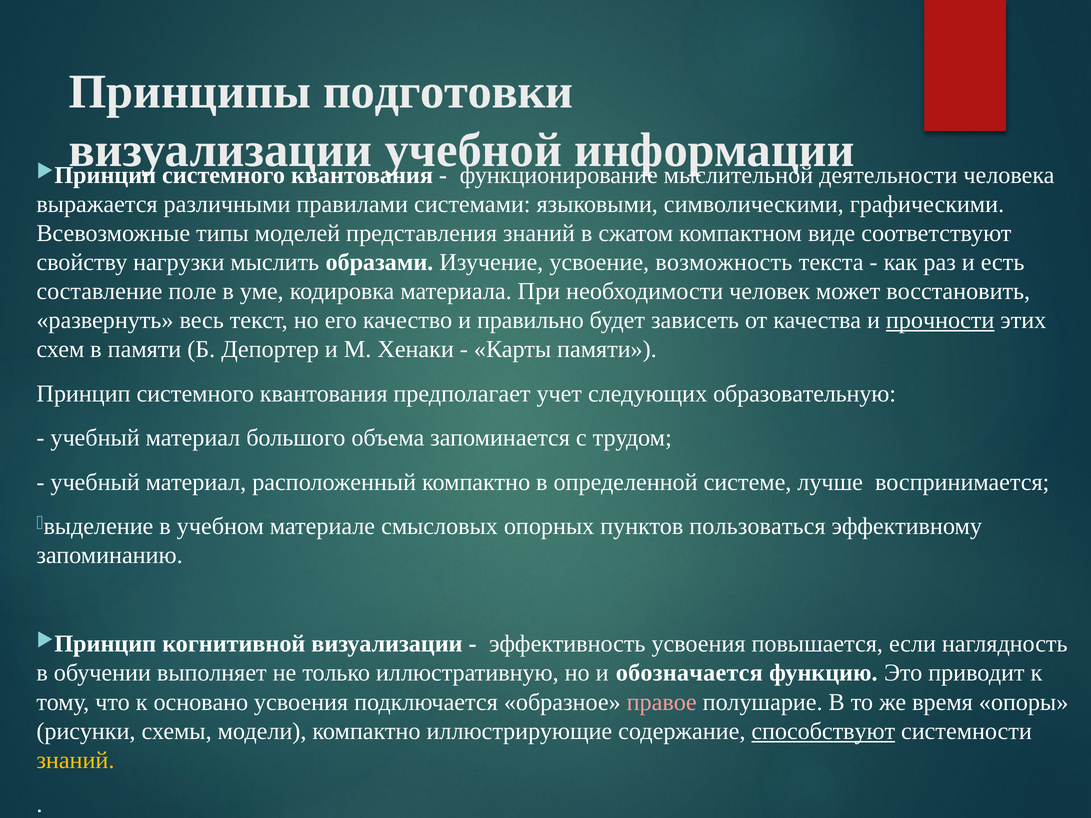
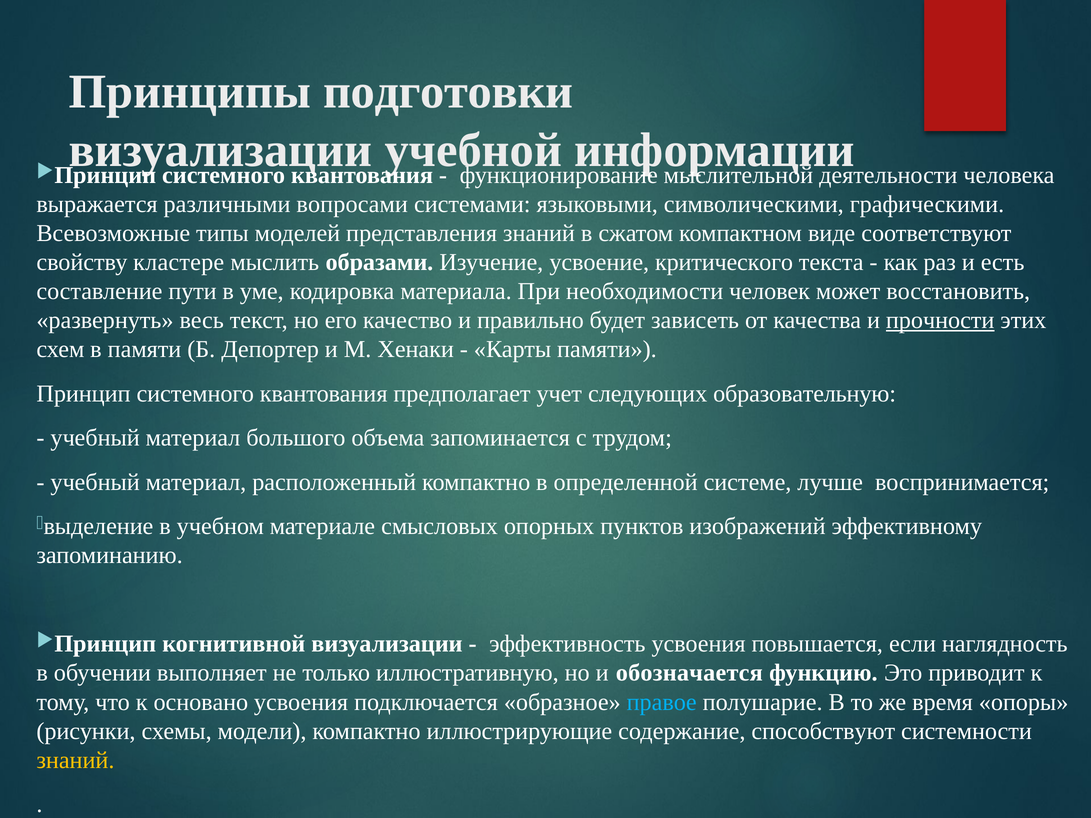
правилами: правилами -> вопросами
нагрузки: нагрузки -> кластере
возможность: возможность -> критического
поле: поле -> пути
пользоваться: пользоваться -> изображений
правое colour: pink -> light blue
способствуют underline: present -> none
